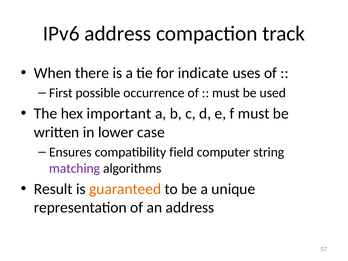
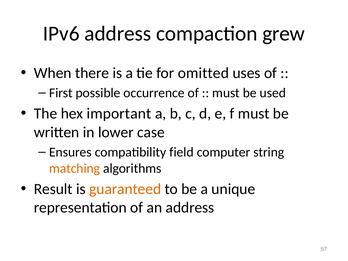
track: track -> grew
indicate: indicate -> omitted
matching colour: purple -> orange
